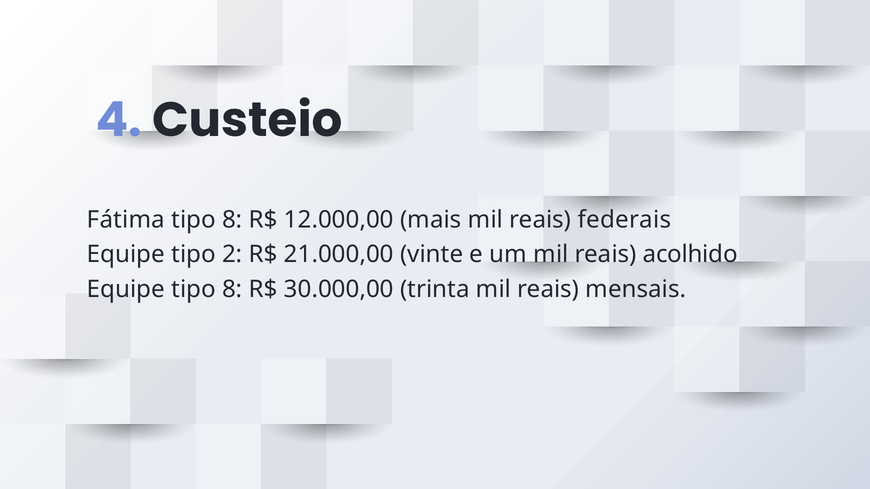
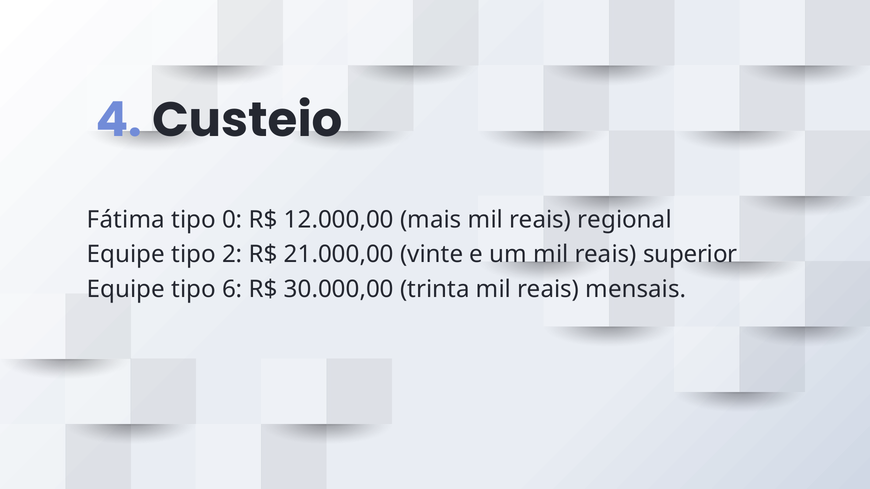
8 at (232, 220): 8 -> 0
federais: federais -> regional
acolhido: acolhido -> superior
Equipe tipo 8: 8 -> 6
